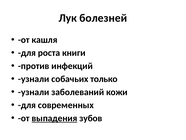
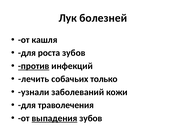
роста книги: книги -> зубов
против underline: none -> present
узнали at (34, 79): узнали -> лечить
современных: современных -> траволечения
